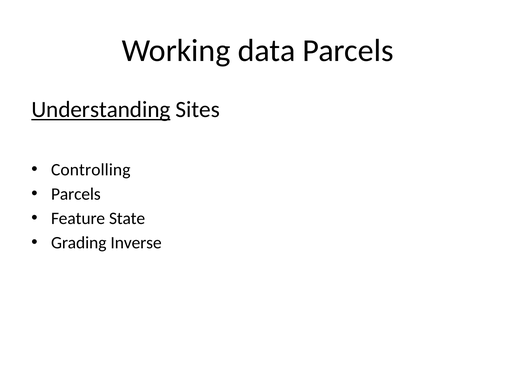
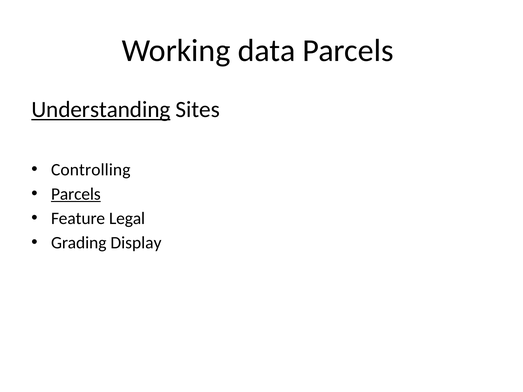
Parcels at (76, 194) underline: none -> present
State: State -> Legal
Inverse: Inverse -> Display
